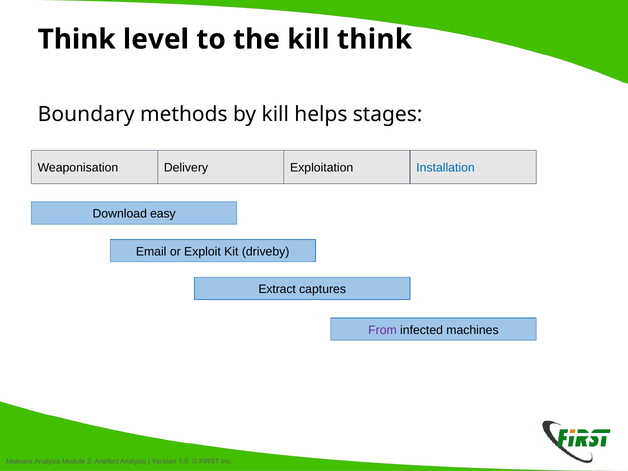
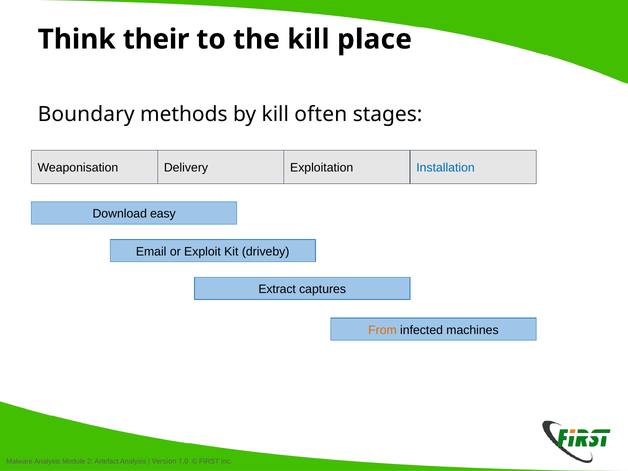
level: level -> their
kill think: think -> place
helps: helps -> often
From colour: purple -> orange
